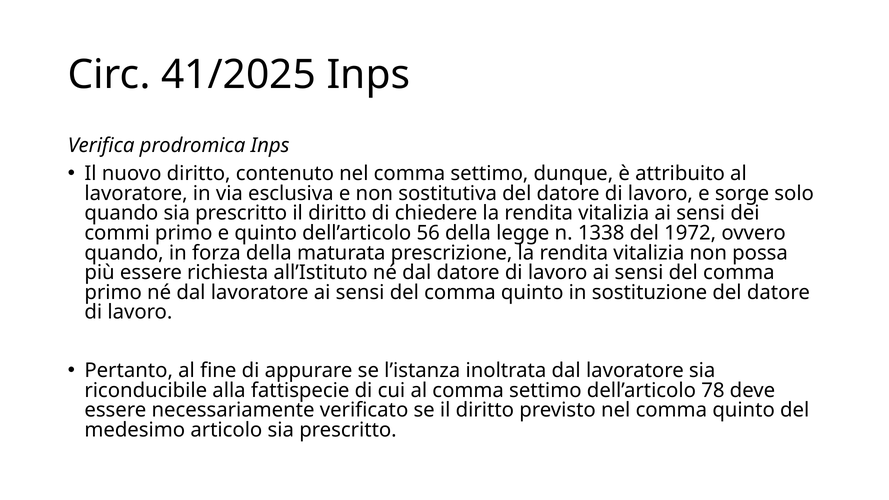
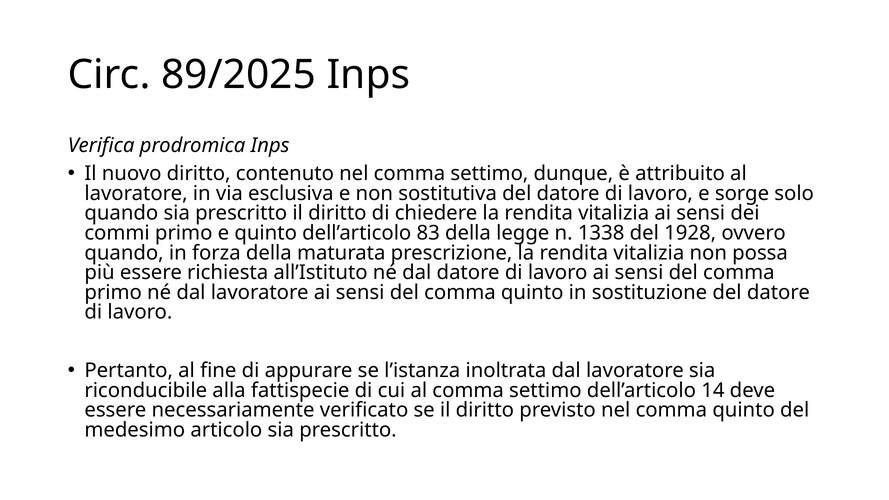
41/2025: 41/2025 -> 89/2025
56: 56 -> 83
1972: 1972 -> 1928
78: 78 -> 14
